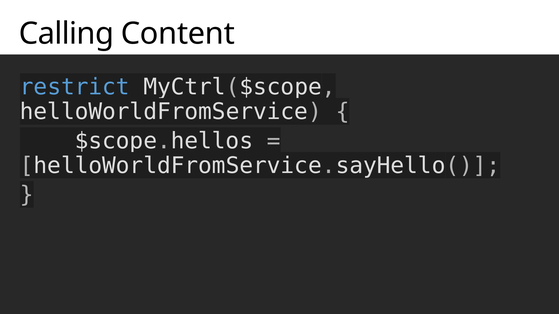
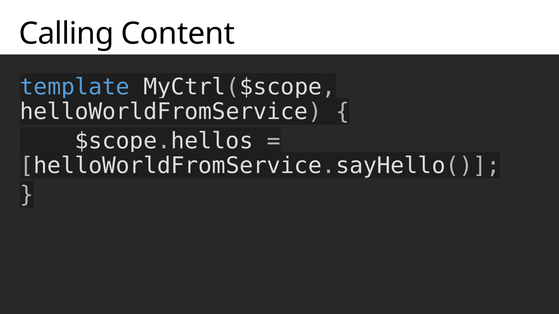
restrict: restrict -> template
